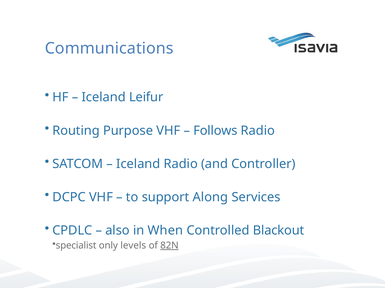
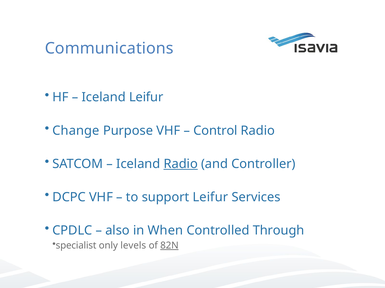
Routing: Routing -> Change
Follows: Follows -> Control
Radio at (181, 164) underline: none -> present
support Along: Along -> Leifur
Blackout: Blackout -> Through
